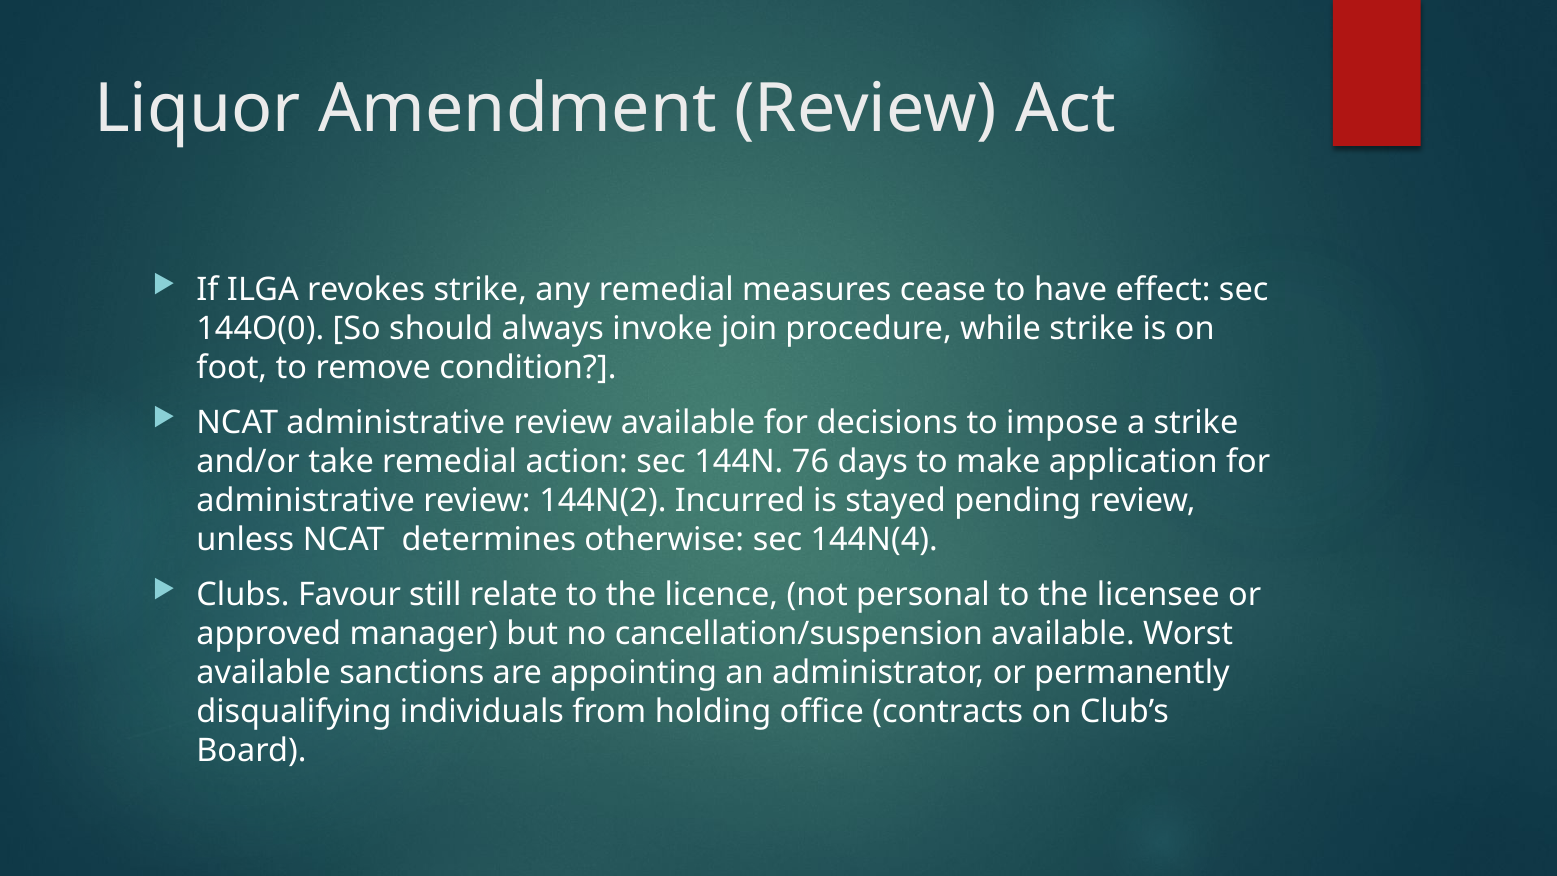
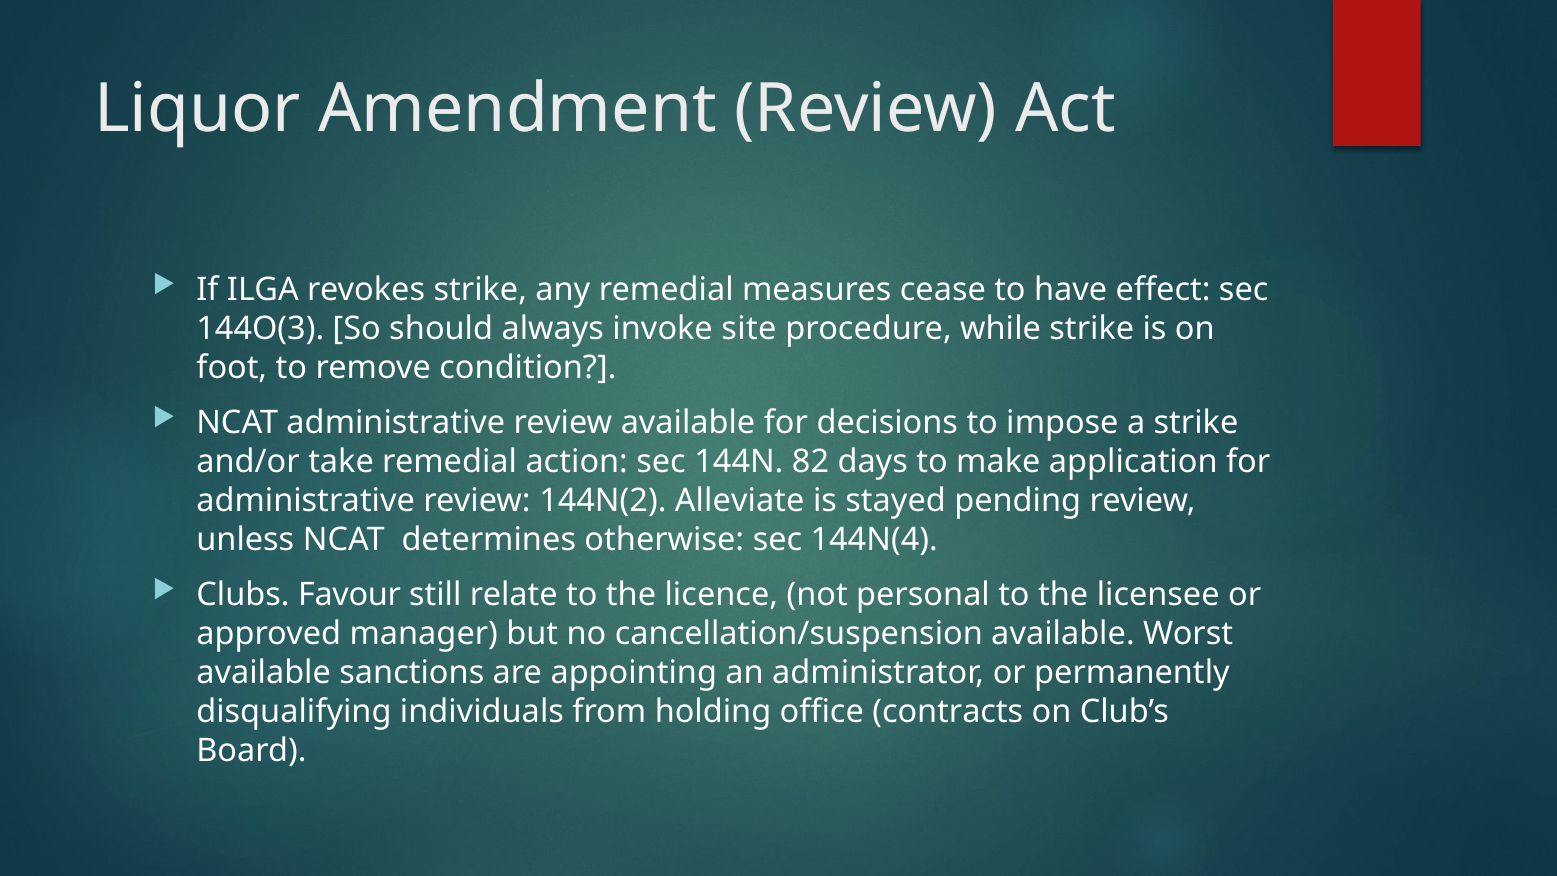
144O(0: 144O(0 -> 144O(3
join: join -> site
76: 76 -> 82
Incurred: Incurred -> Alleviate
